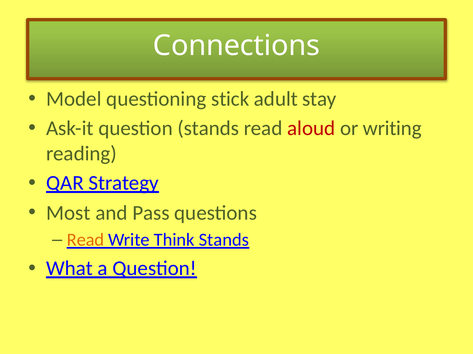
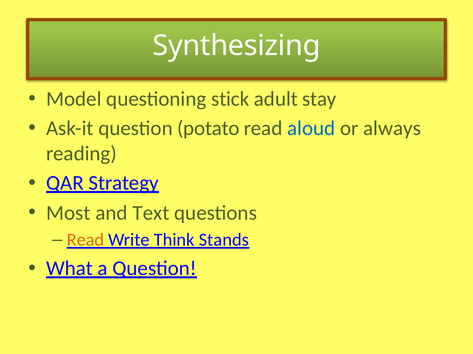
Connections: Connections -> Synthesizing
question stands: stands -> potato
aloud colour: red -> blue
writing: writing -> always
Pass: Pass -> Text
